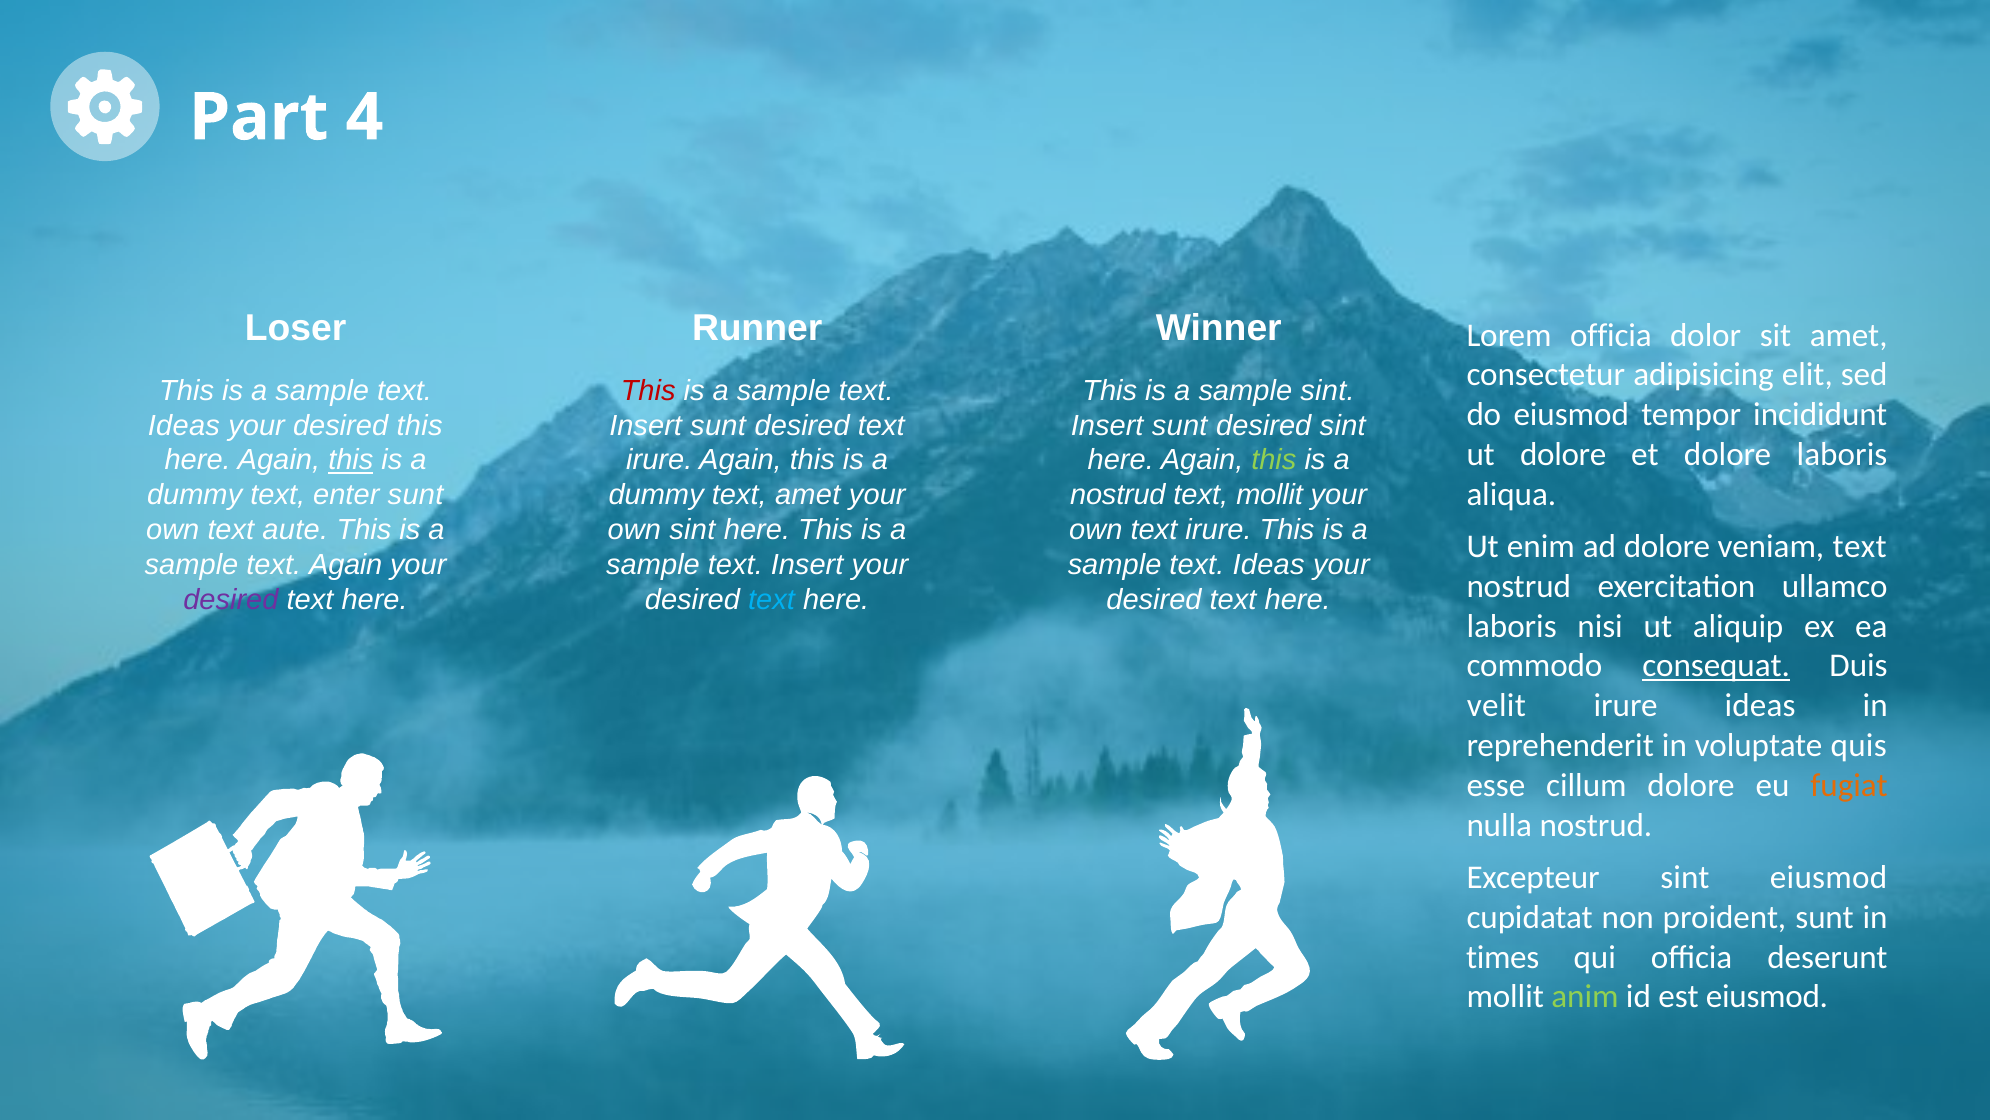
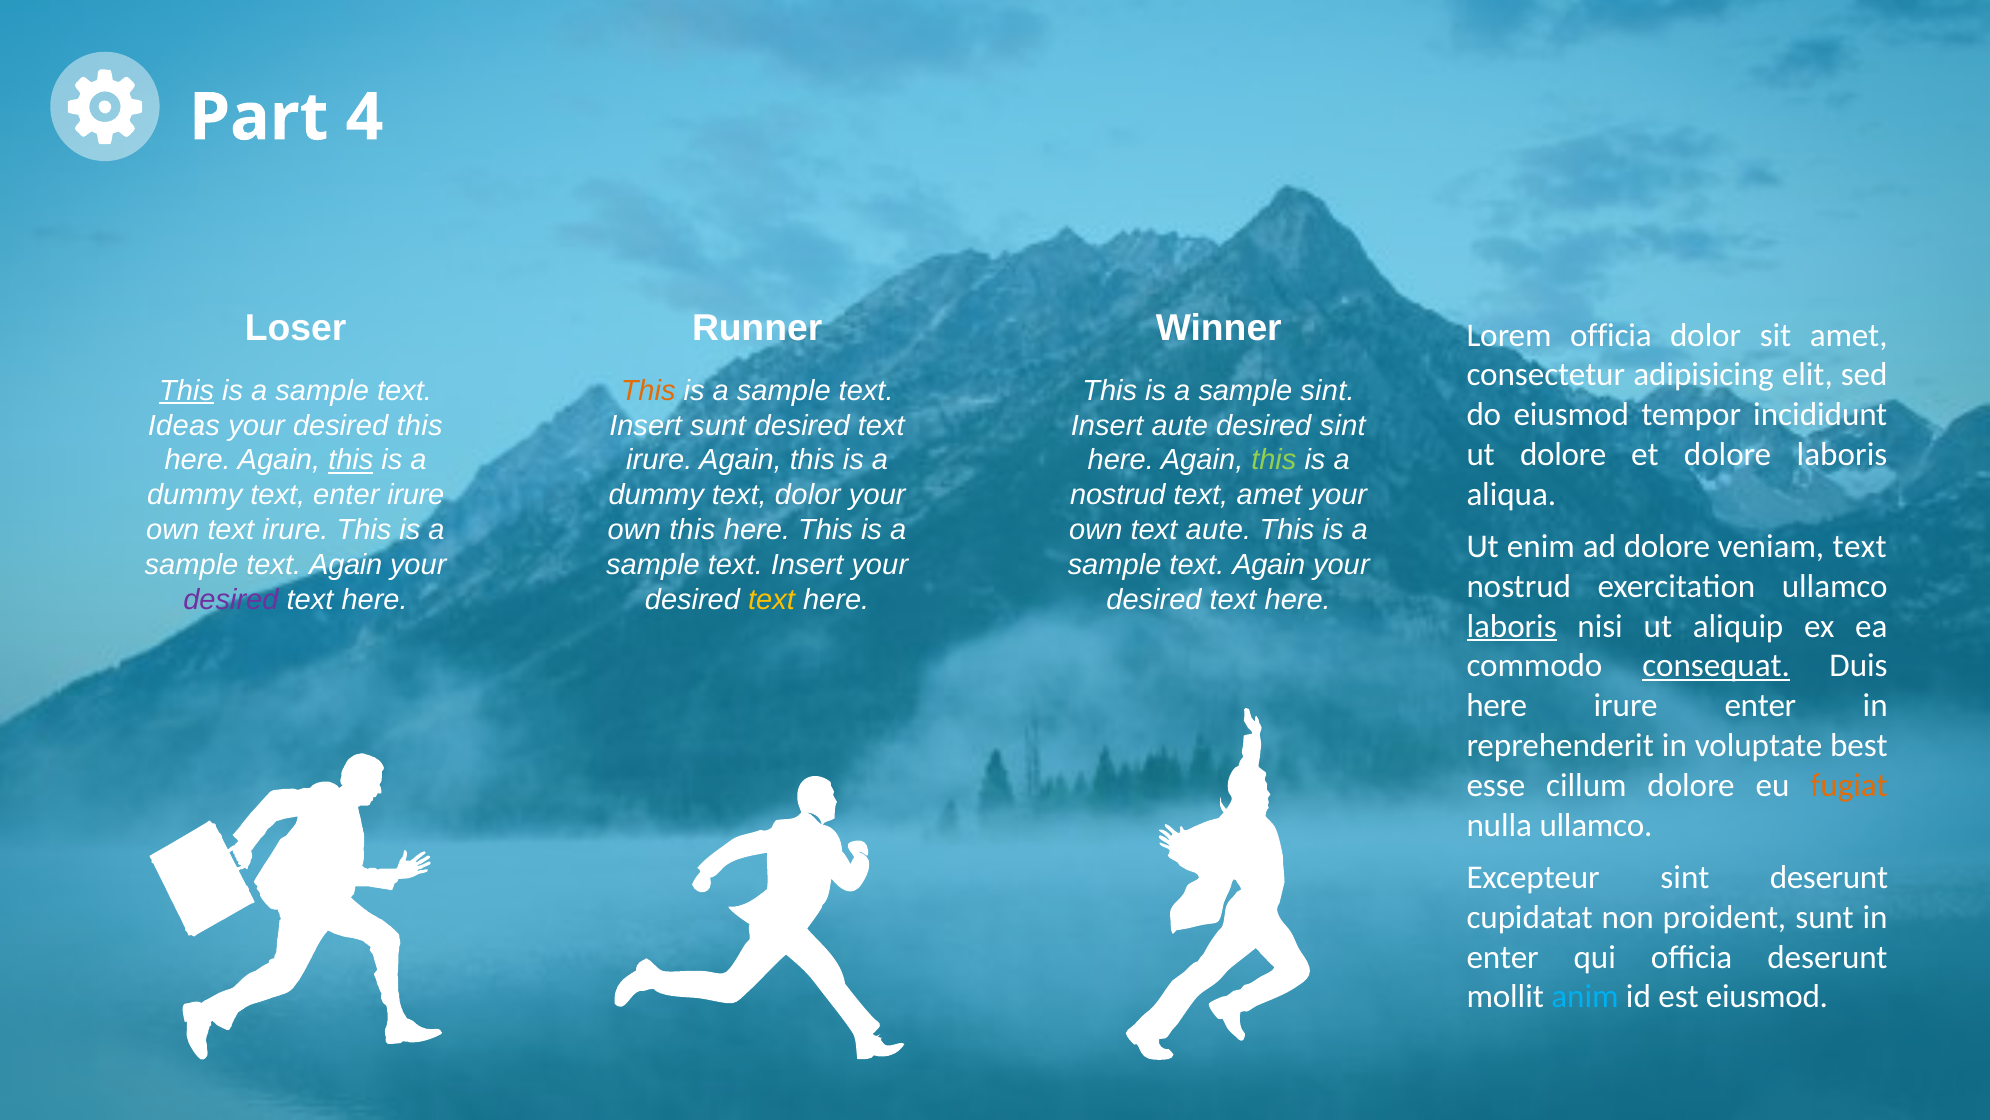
This at (187, 390) underline: none -> present
This at (648, 390) colour: red -> orange
sunt at (1180, 425): sunt -> aute
enter sunt: sunt -> irure
text amet: amet -> dolor
text mollit: mollit -> amet
own text aute: aute -> irure
own sint: sint -> this
own text irure: irure -> aute
Ideas at (1269, 565): Ideas -> Again
text at (772, 599) colour: light blue -> yellow
laboris at (1512, 626) underline: none -> present
velit at (1496, 705): velit -> here
irure ideas: ideas -> enter
quis: quis -> best
nulla nostrud: nostrud -> ullamco
sint eiusmod: eiusmod -> deserunt
times at (1503, 957): times -> enter
anim colour: light green -> light blue
